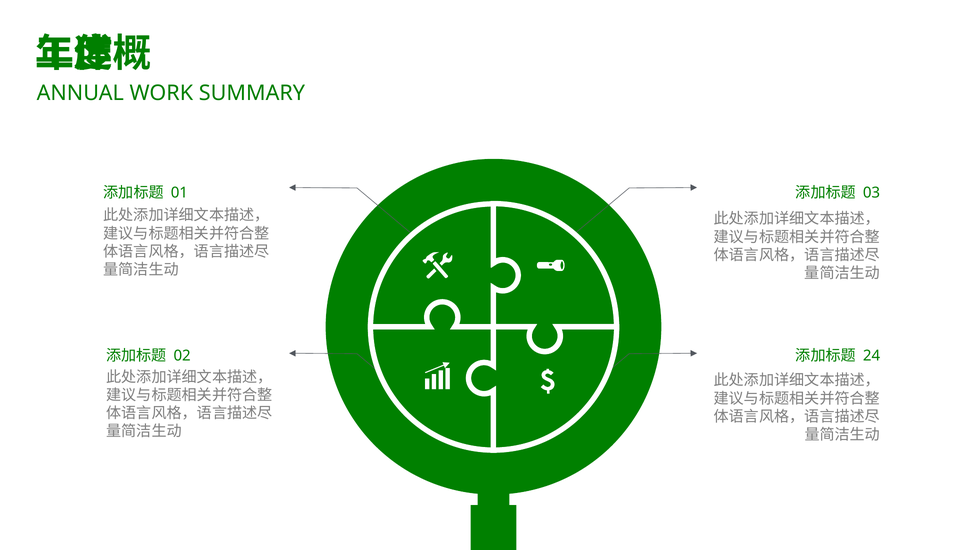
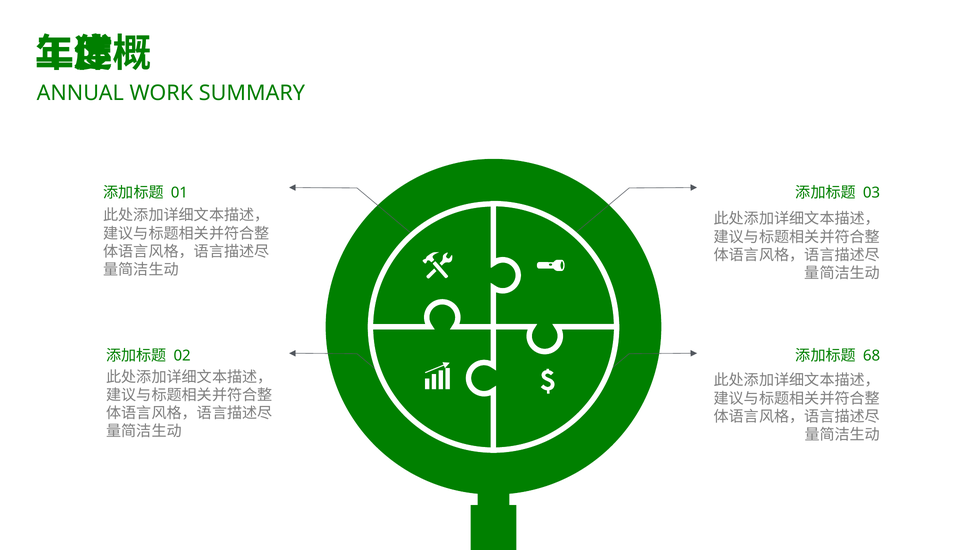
24: 24 -> 68
